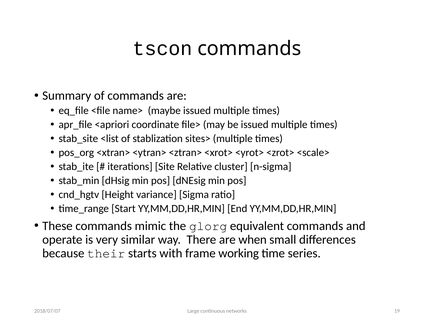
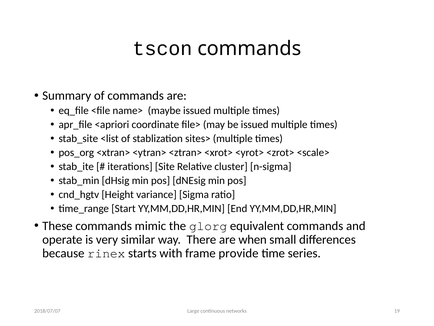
their: their -> rinex
working: working -> provide
